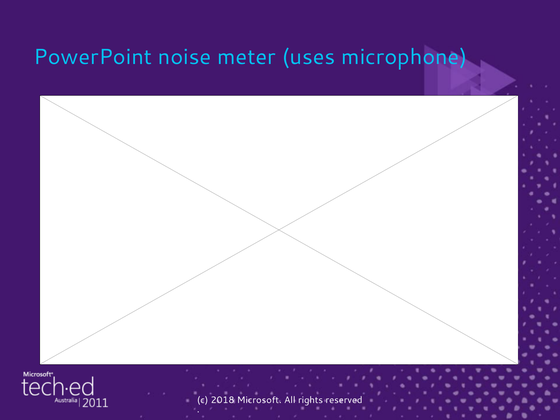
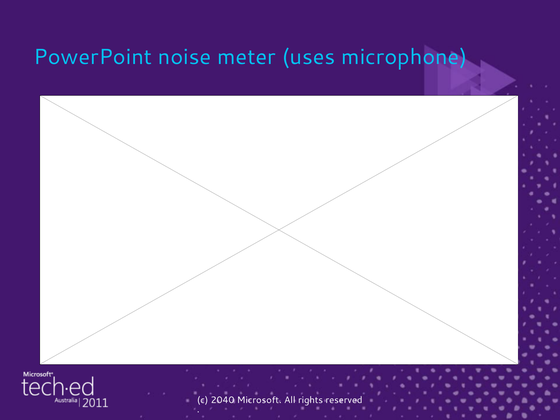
2018: 2018 -> 2040
